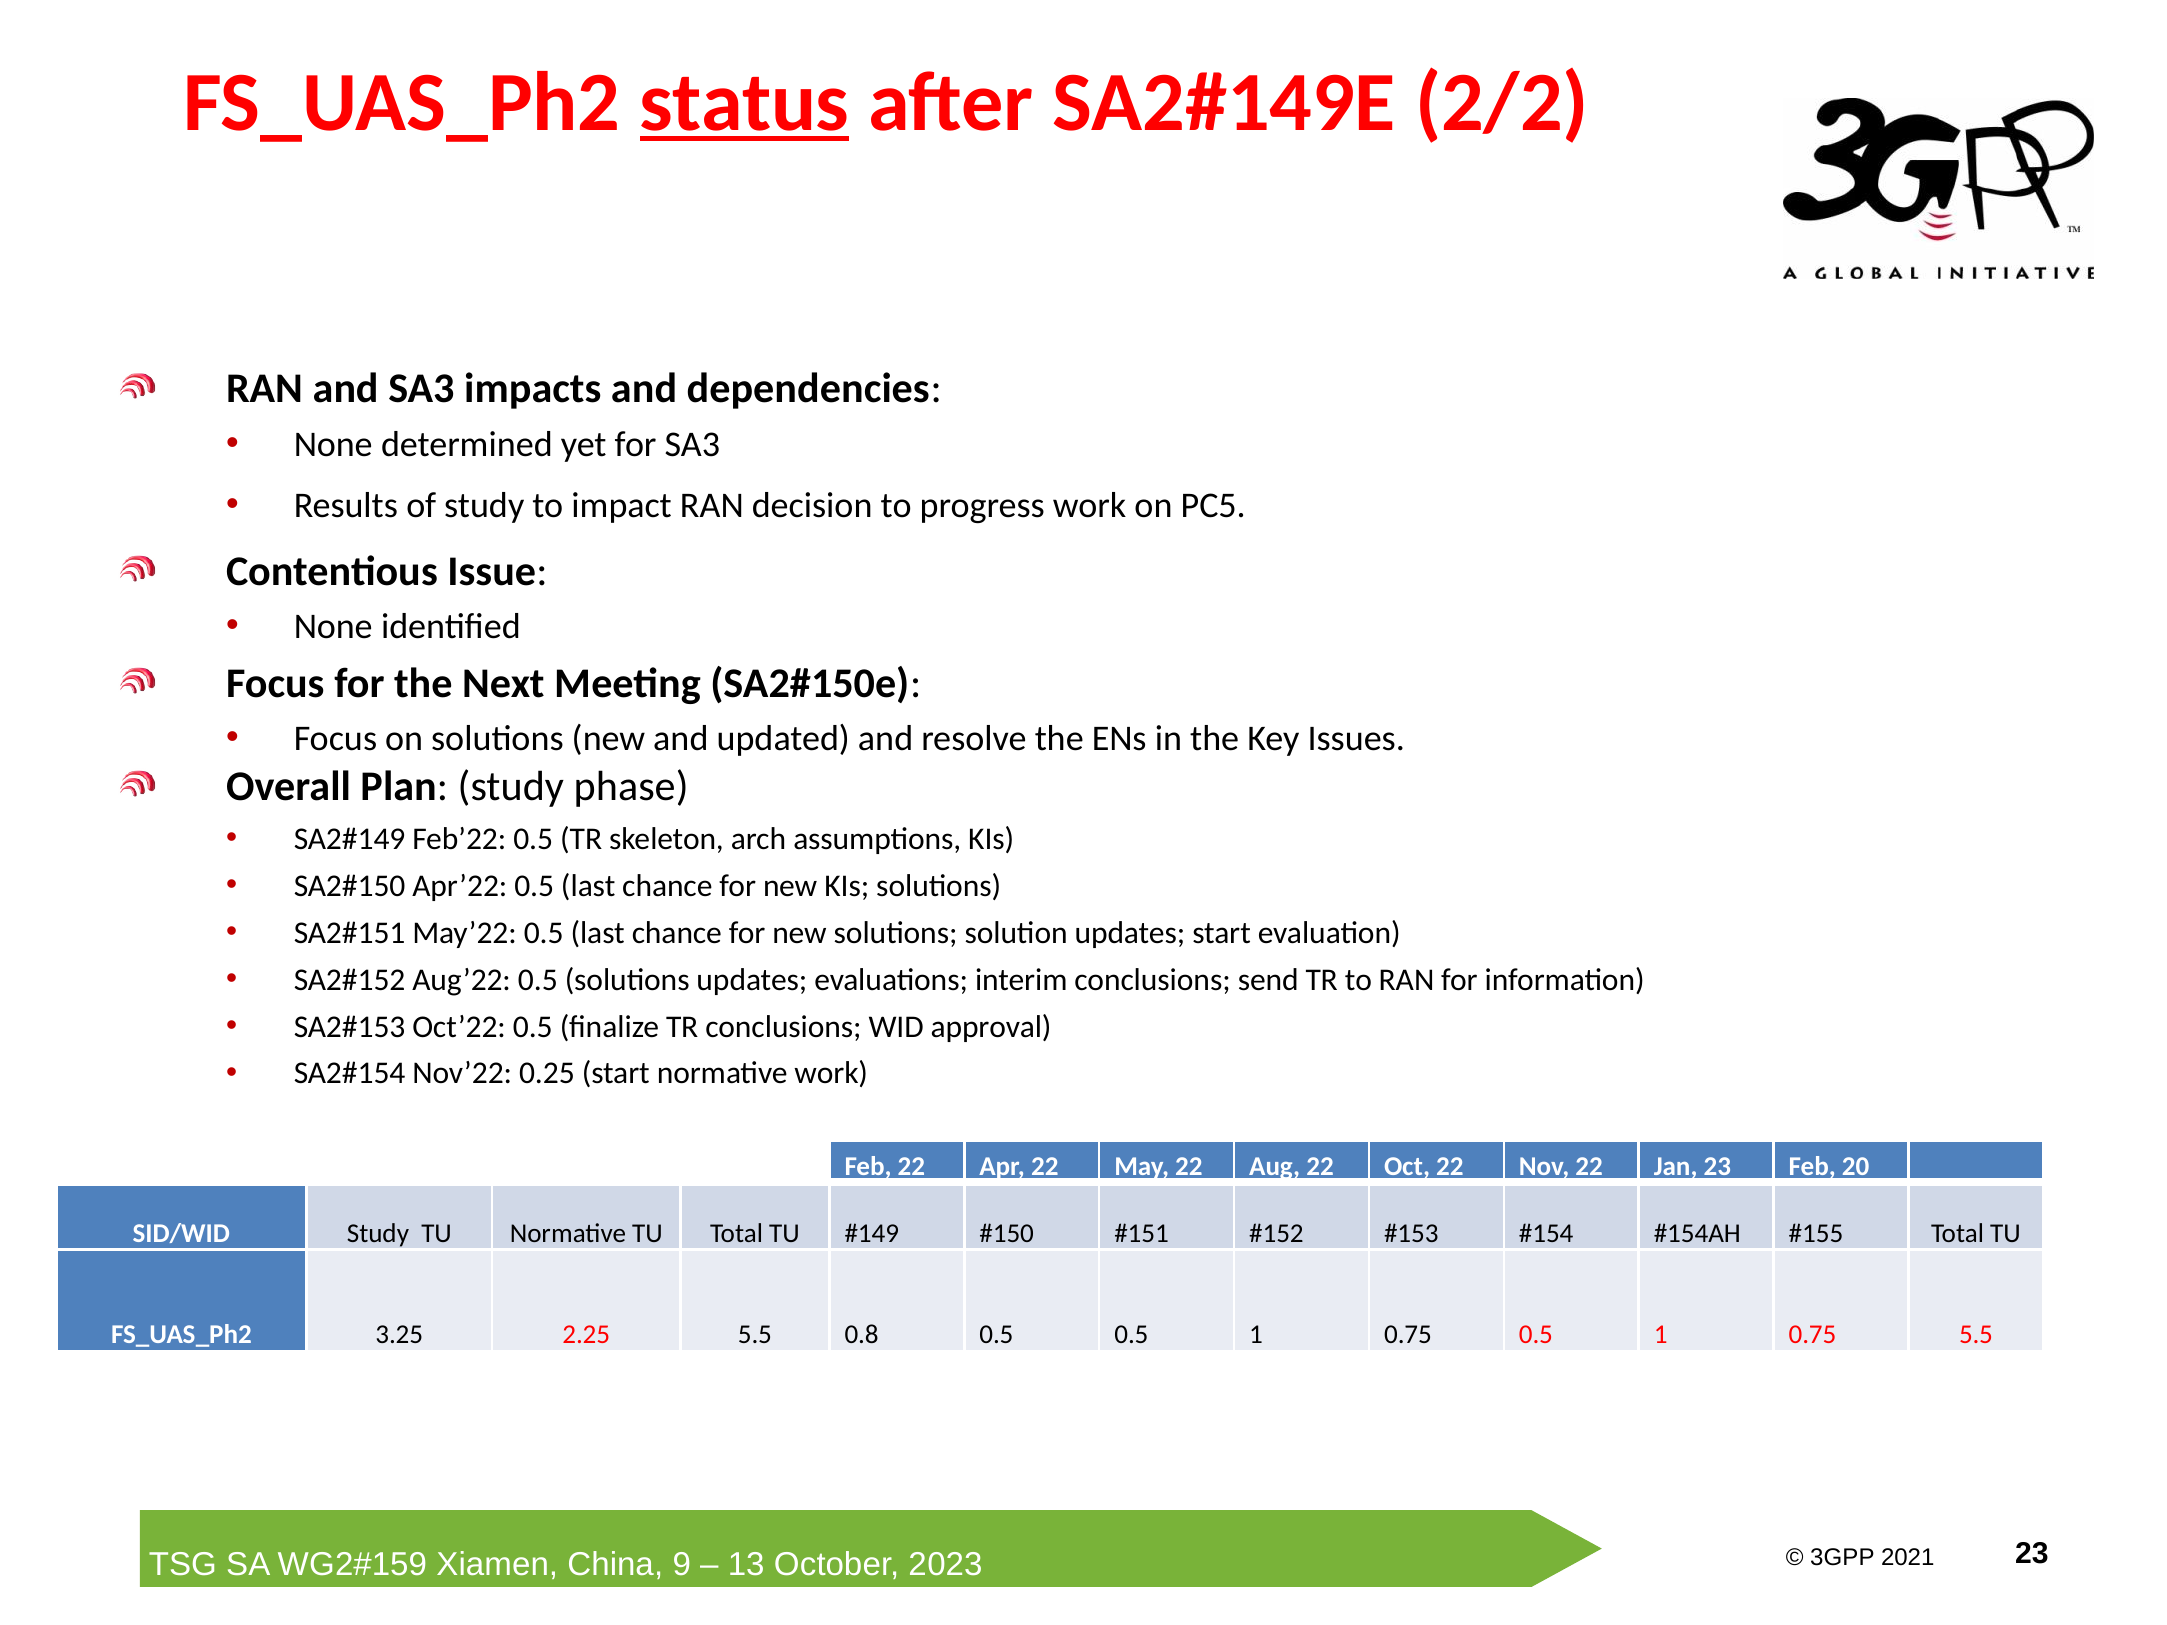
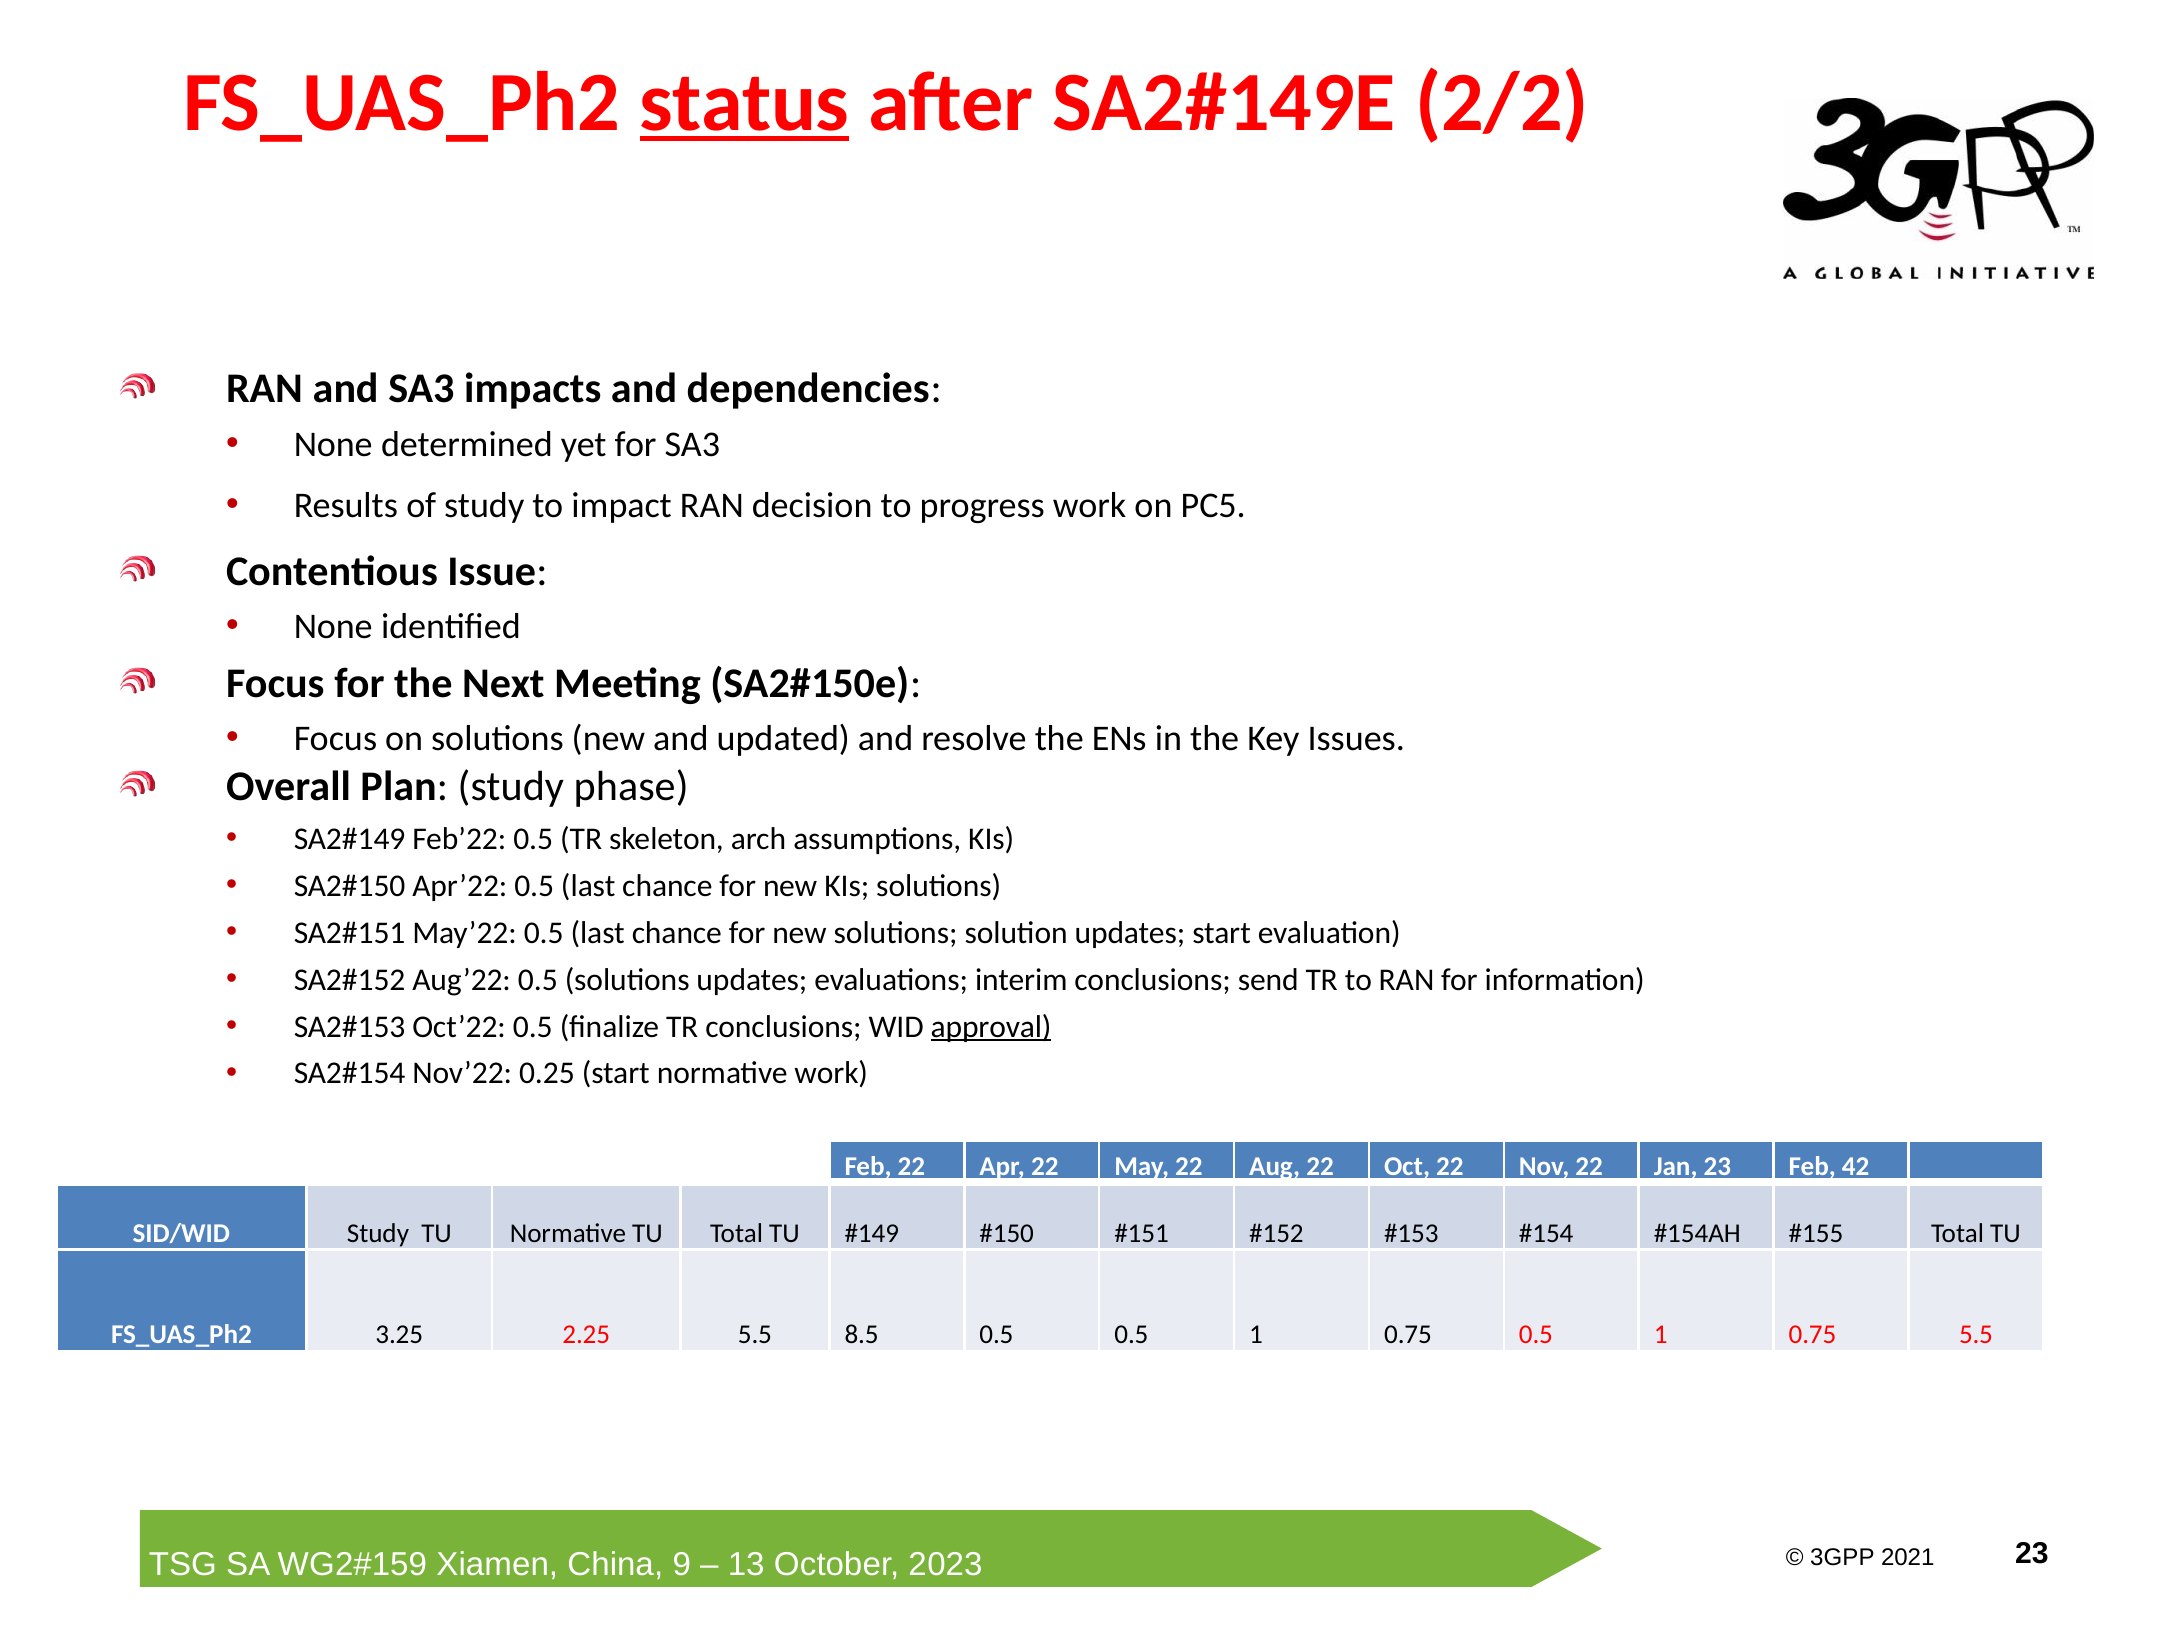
approval underline: none -> present
20: 20 -> 42
0.8: 0.8 -> 8.5
